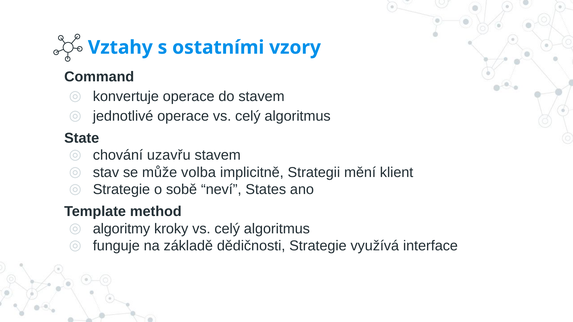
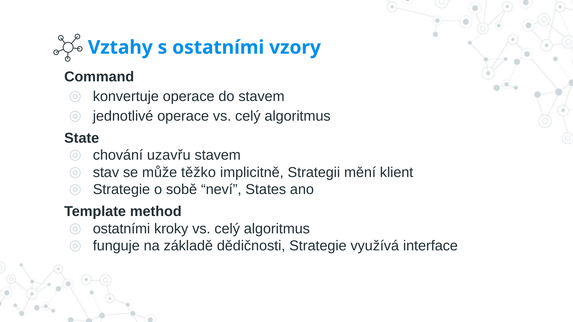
volba: volba -> těžko
algoritmy at (122, 229): algoritmy -> ostatními
